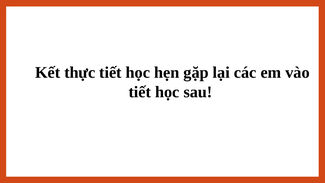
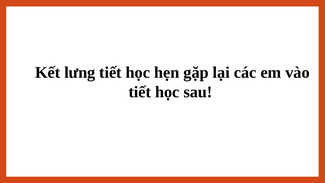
thực: thực -> lưng
